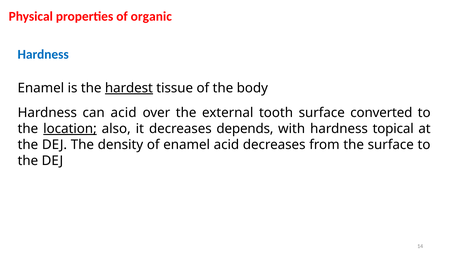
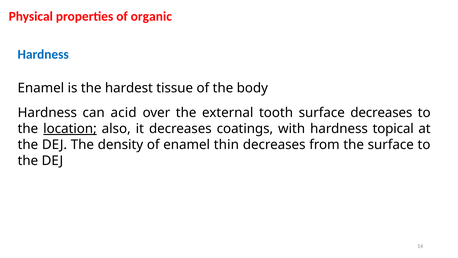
hardest underline: present -> none
surface converted: converted -> decreases
depends: depends -> coatings
enamel acid: acid -> thin
